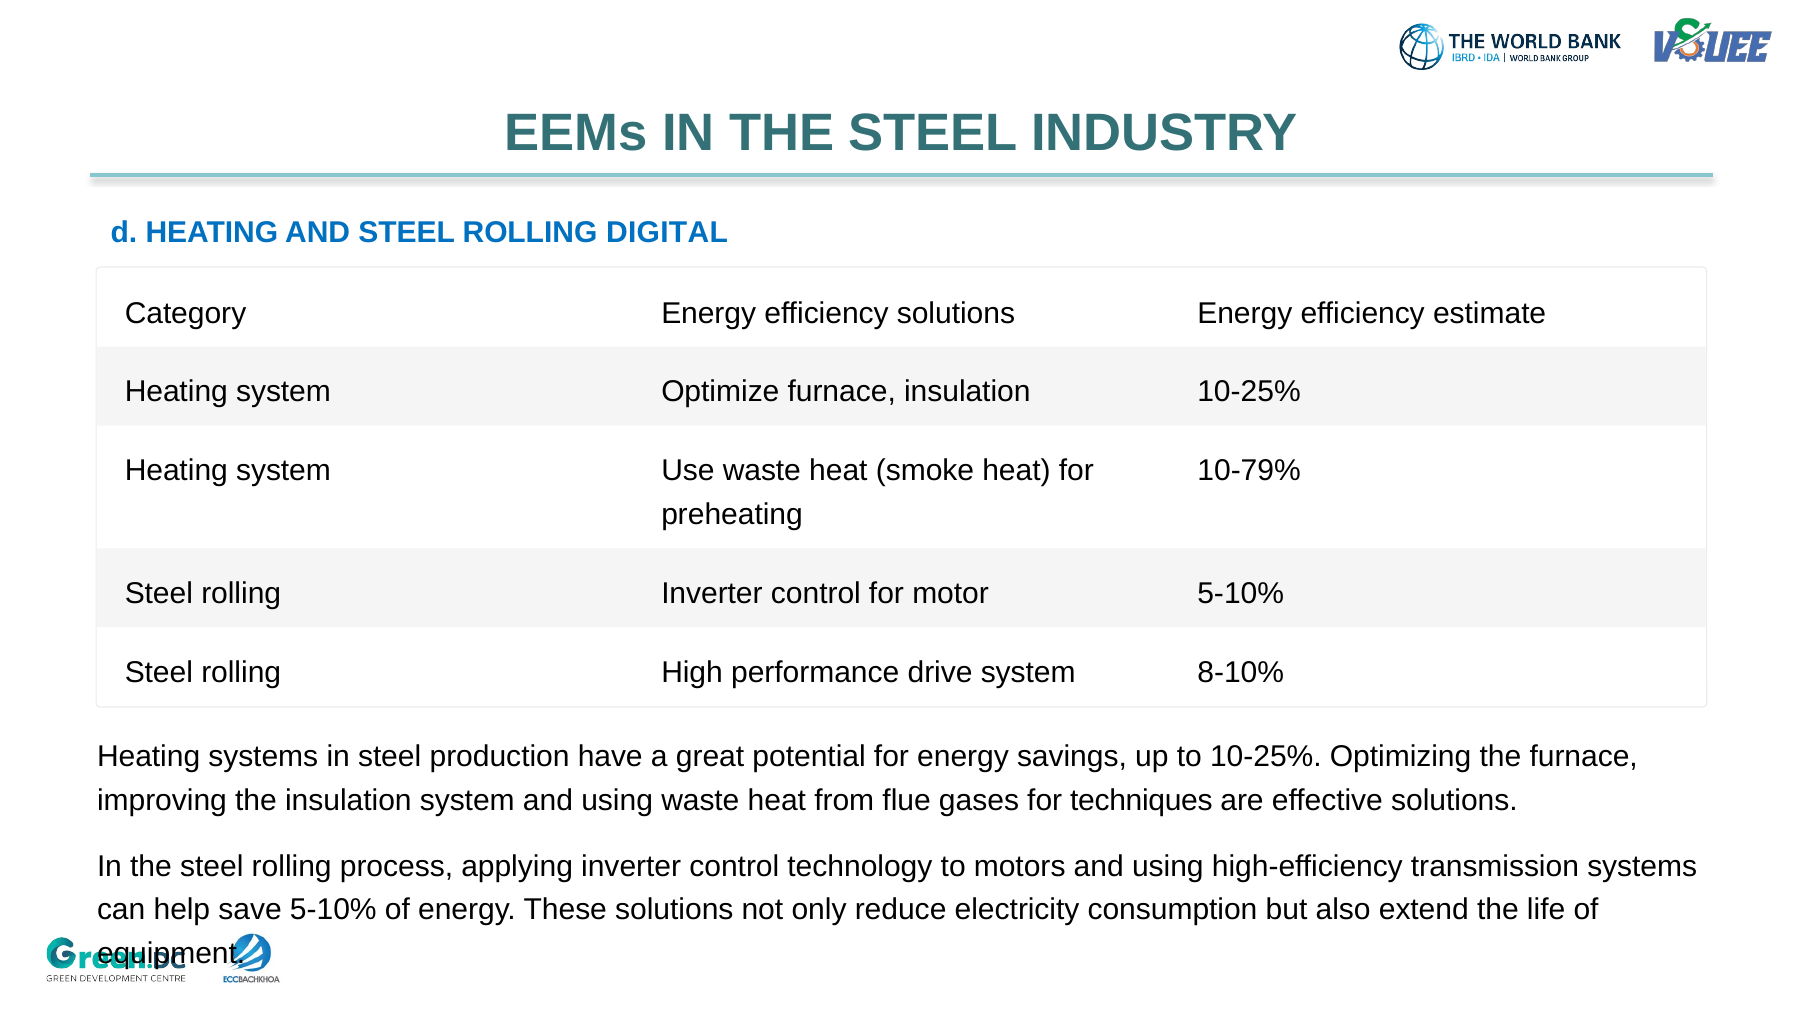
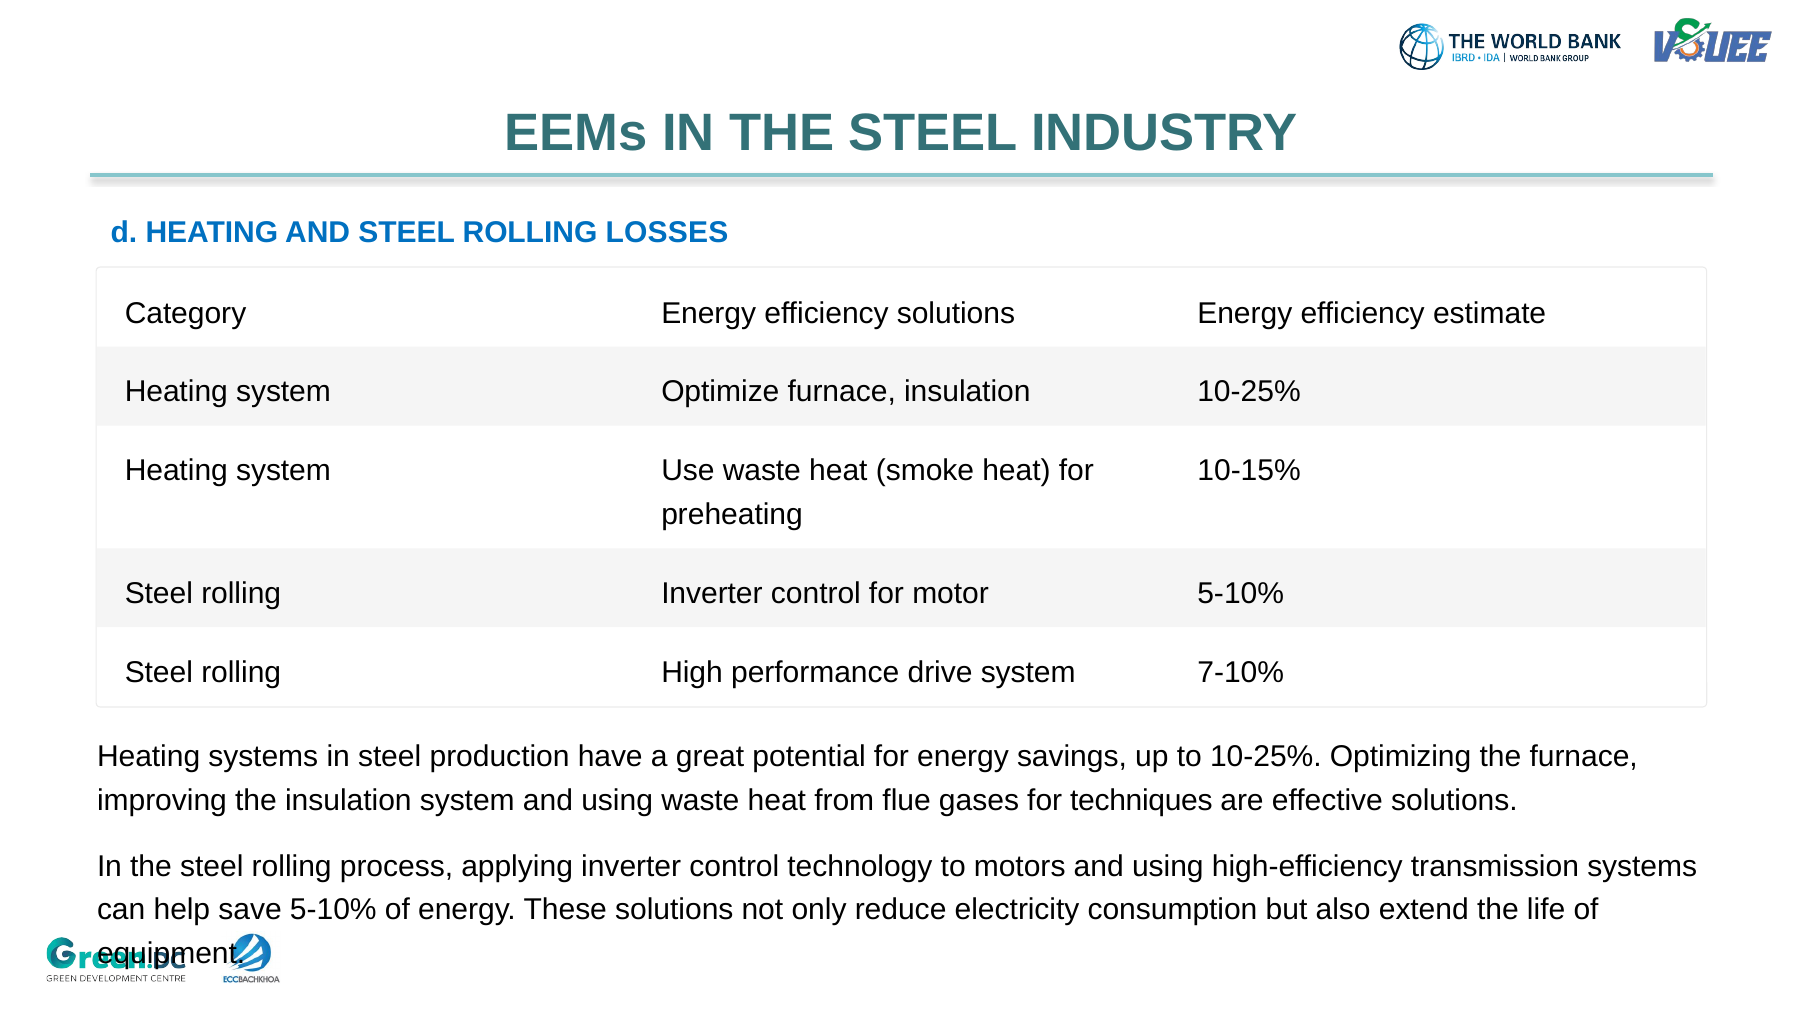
DIGITAL: DIGITAL -> LOSSES
10-79%: 10-79% -> 10-15%
8-10%: 8-10% -> 7-10%
